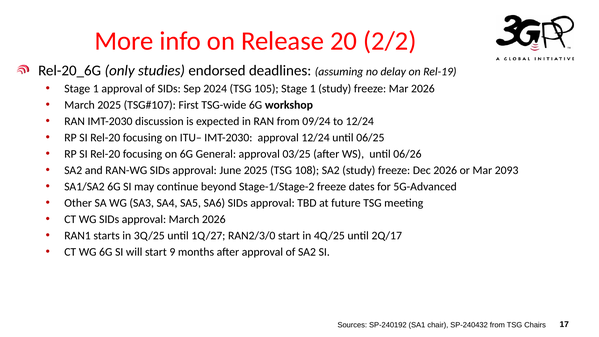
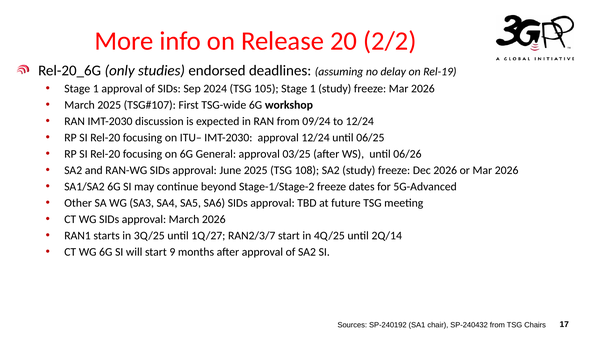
or Mar 2093: 2093 -> 2026
RAN2/3/0: RAN2/3/0 -> RAN2/3/7
2Q/17: 2Q/17 -> 2Q/14
